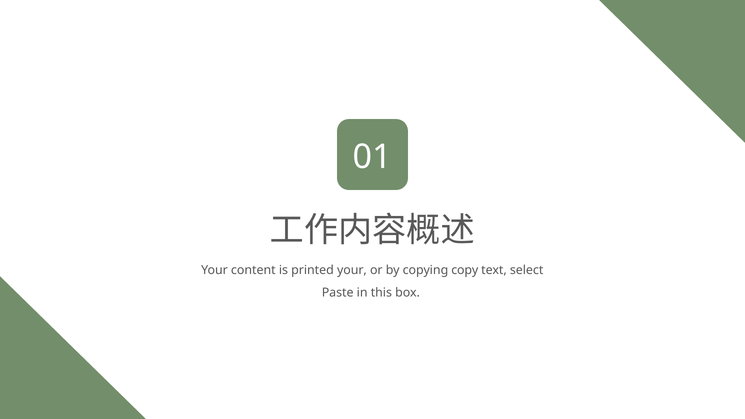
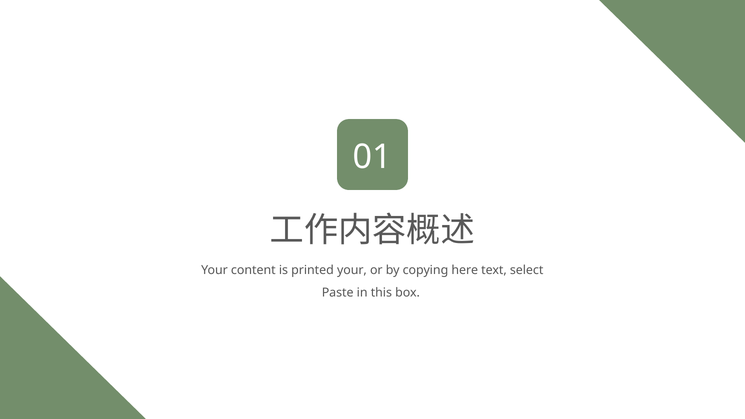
copy: copy -> here
